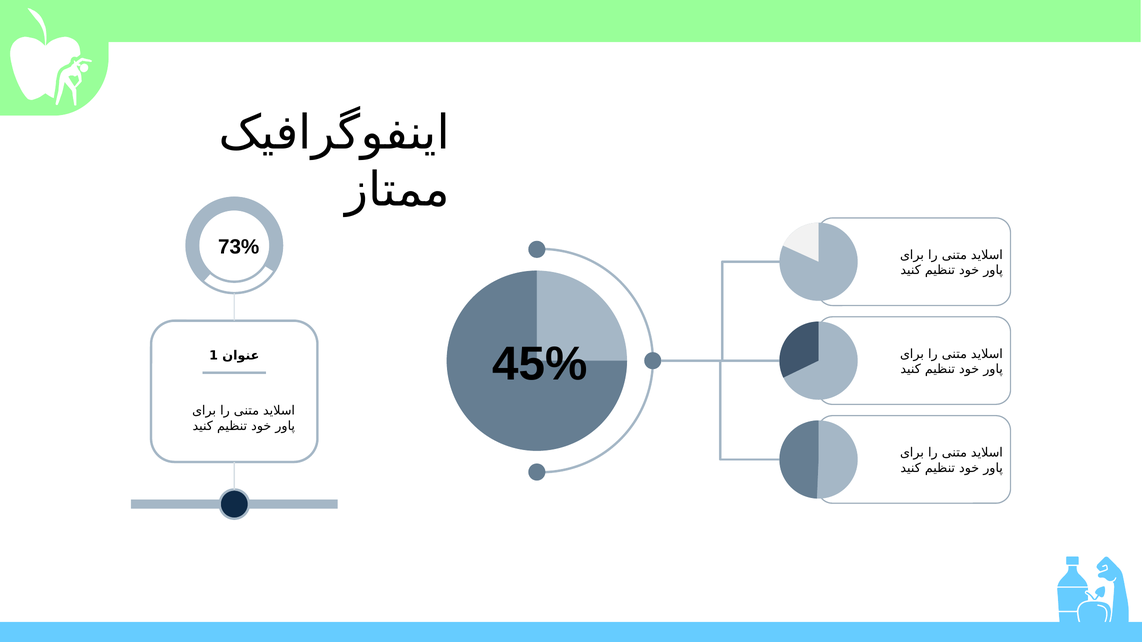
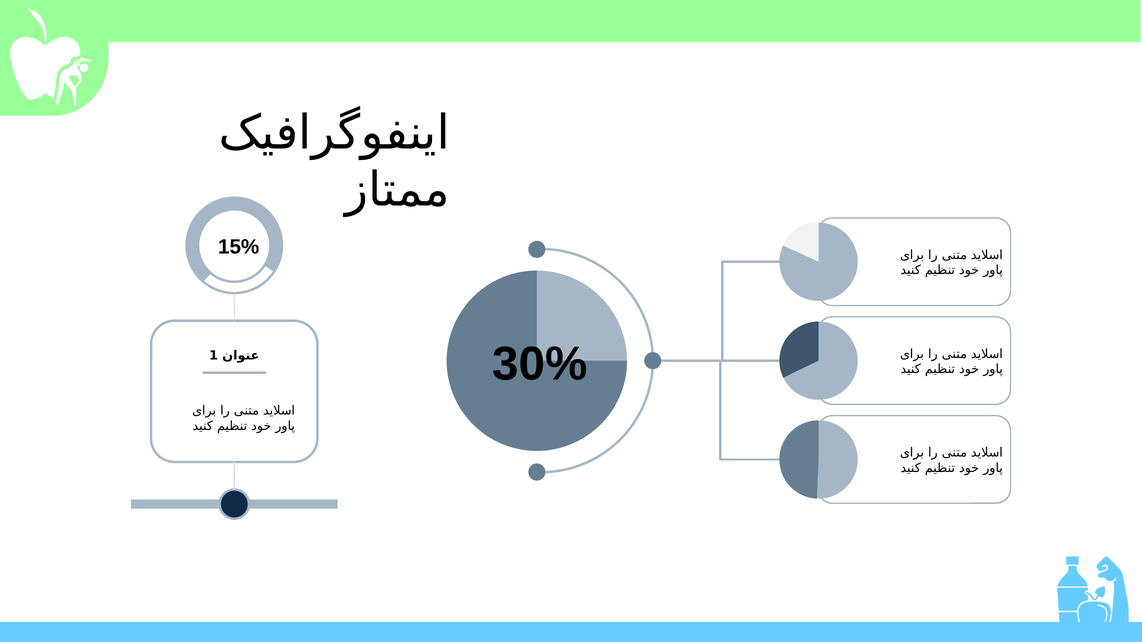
73%: 73% -> 15%
45%: 45% -> 30%
